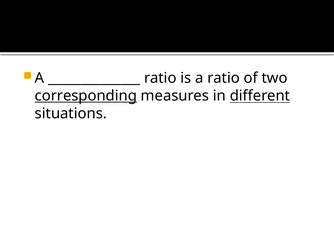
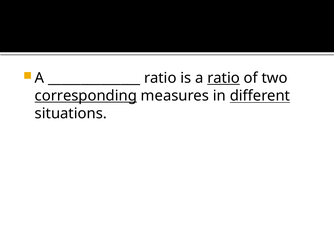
ratio at (224, 78) underline: none -> present
